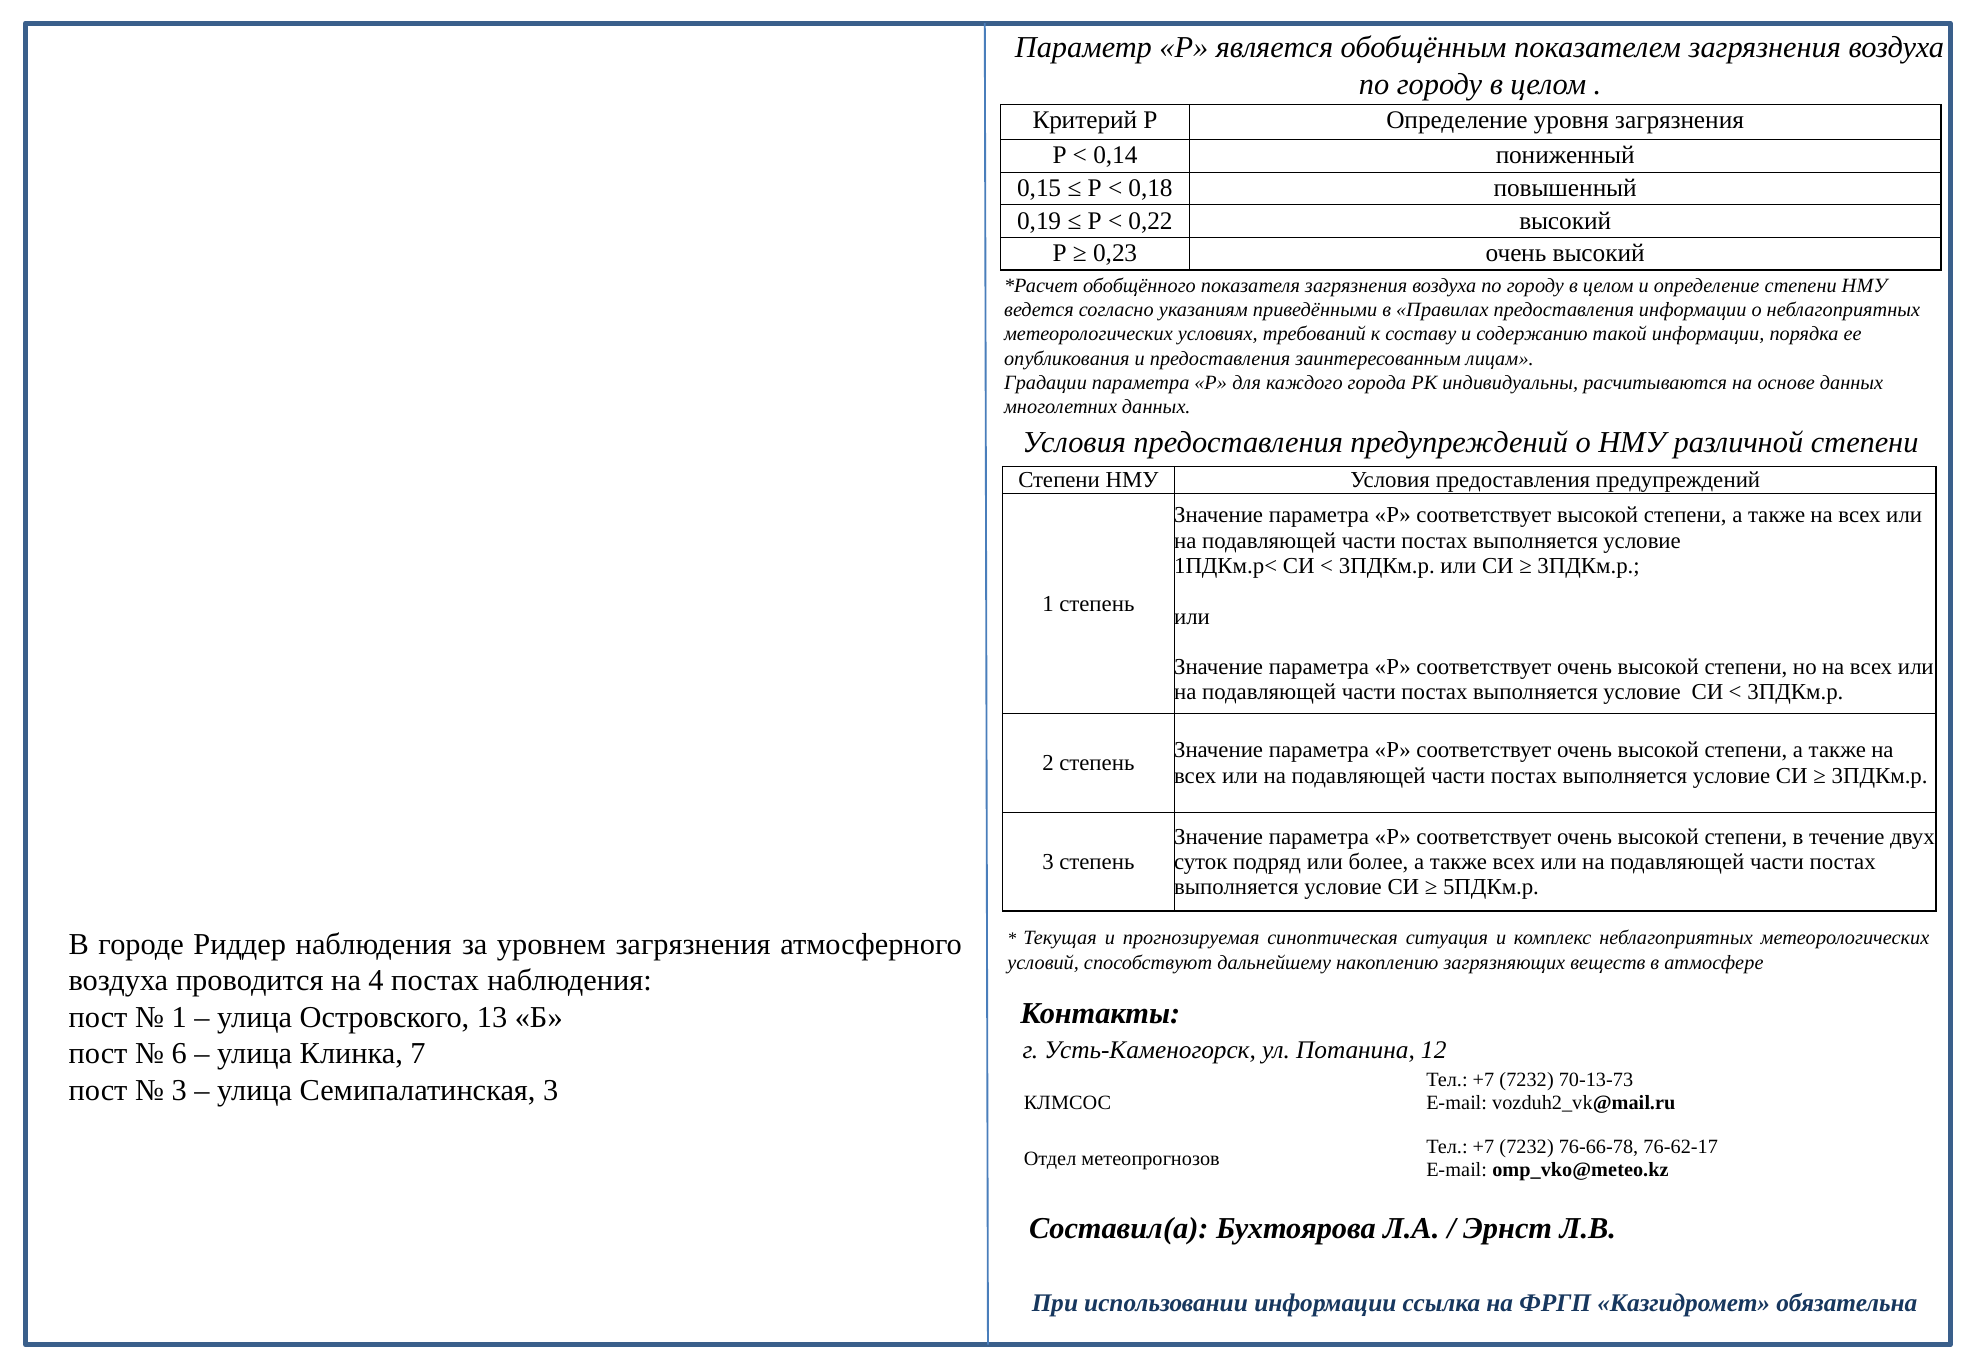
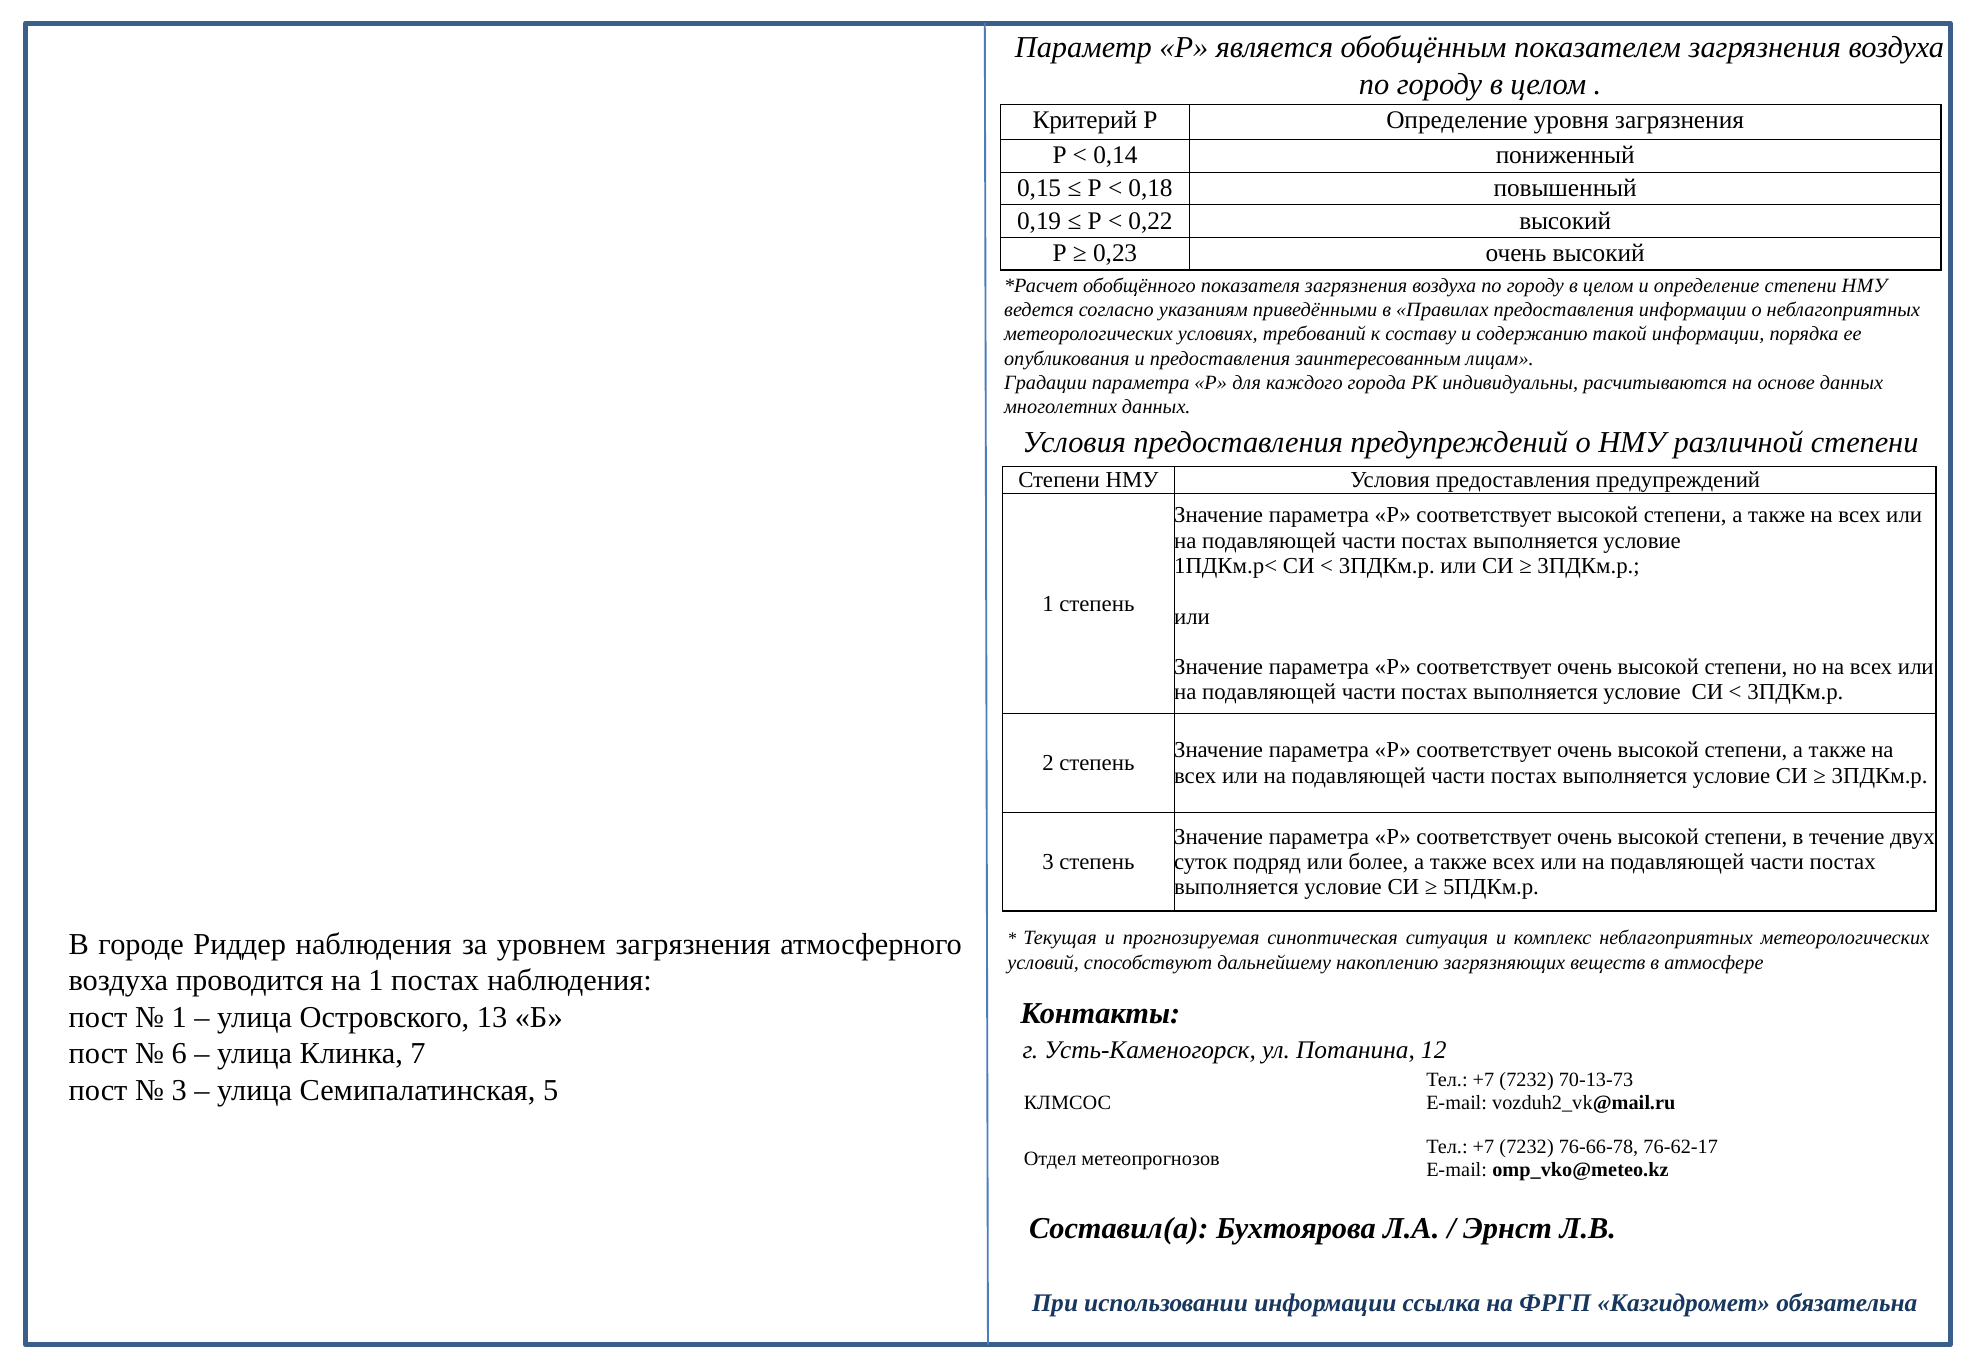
на 4: 4 -> 1
Семипалатинская 3: 3 -> 5
